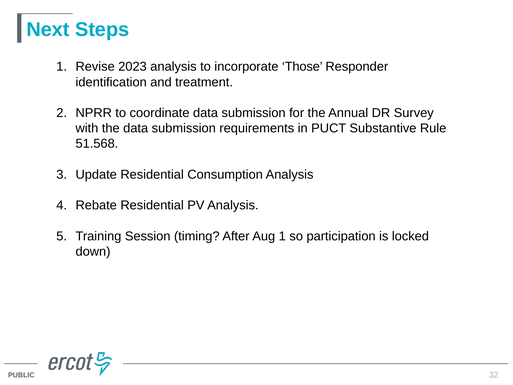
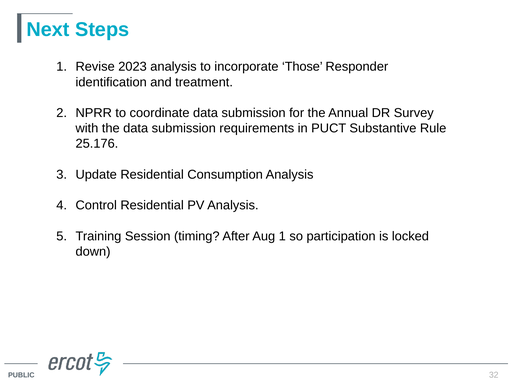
51.568: 51.568 -> 25.176
Rebate: Rebate -> Control
